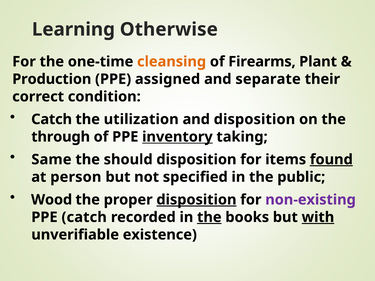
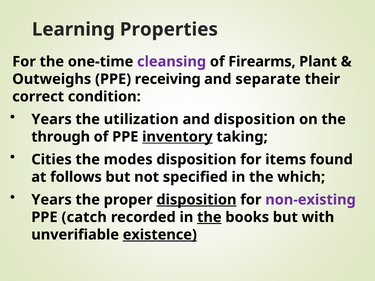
Otherwise: Otherwise -> Properties
cleansing colour: orange -> purple
Production: Production -> Outweighs
assigned: assigned -> receiving
Catch at (52, 119): Catch -> Years
Same: Same -> Cities
should: should -> modes
found underline: present -> none
person: person -> follows
public: public -> which
Wood at (52, 200): Wood -> Years
with underline: present -> none
existence underline: none -> present
